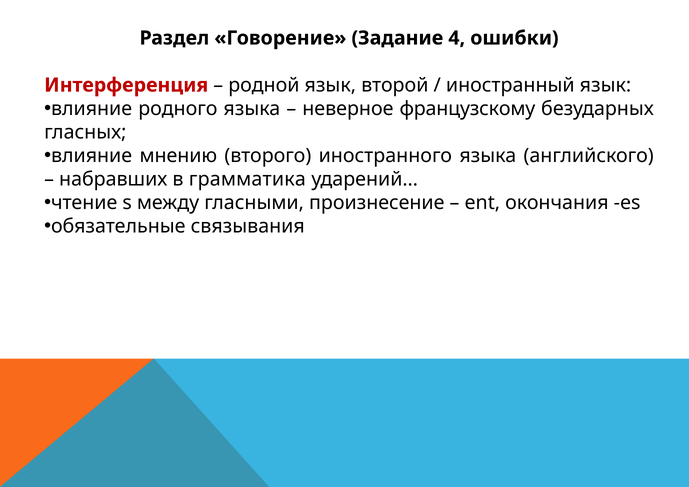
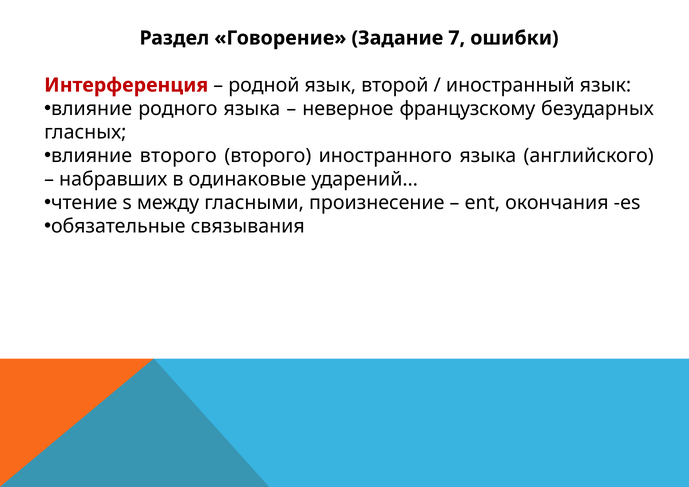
4: 4 -> 7
влияние мнению: мнению -> второго
грамматика: грамматика -> одинаковые
